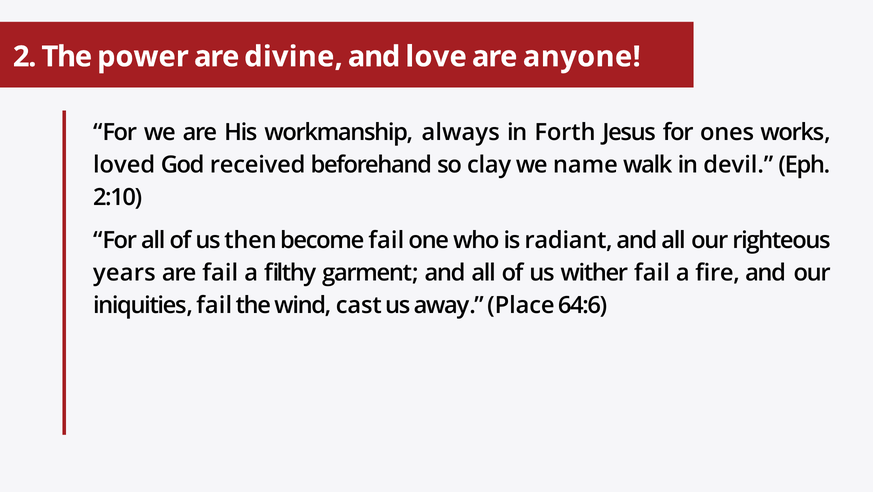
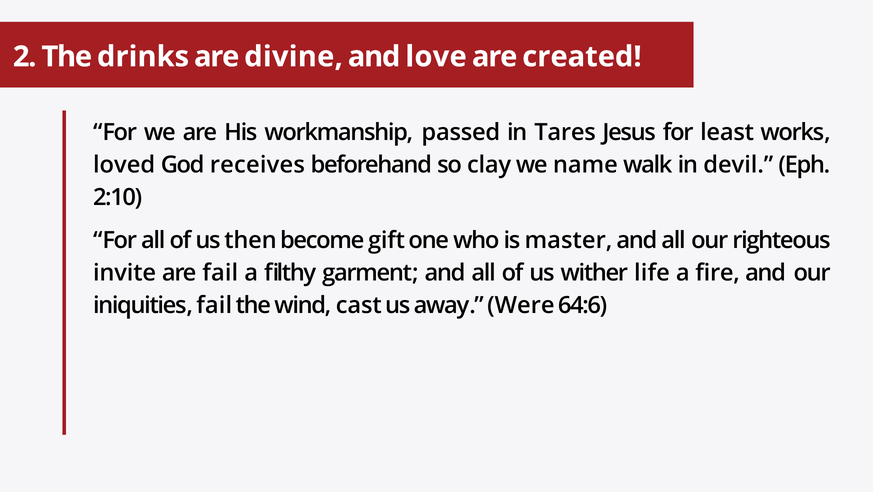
power: power -> drinks
anyone: anyone -> created
always: always -> passed
Forth: Forth -> Tares
ones: ones -> least
received: received -> receives
become fail: fail -> gift
radiant: radiant -> master
years: years -> invite
wither fail: fail -> life
Place: Place -> Were
